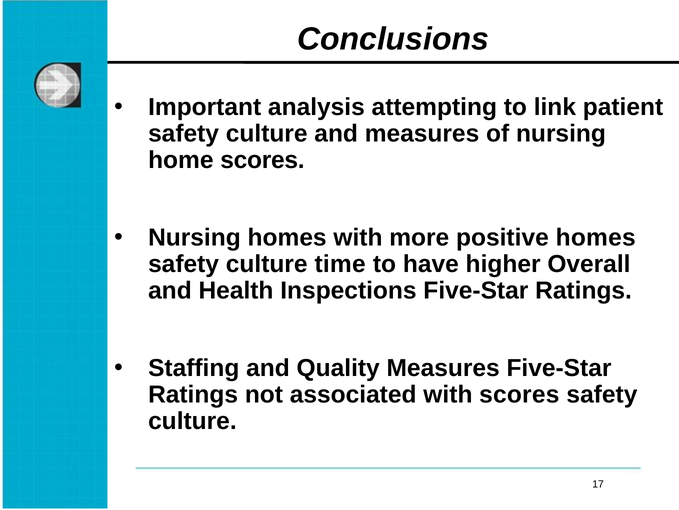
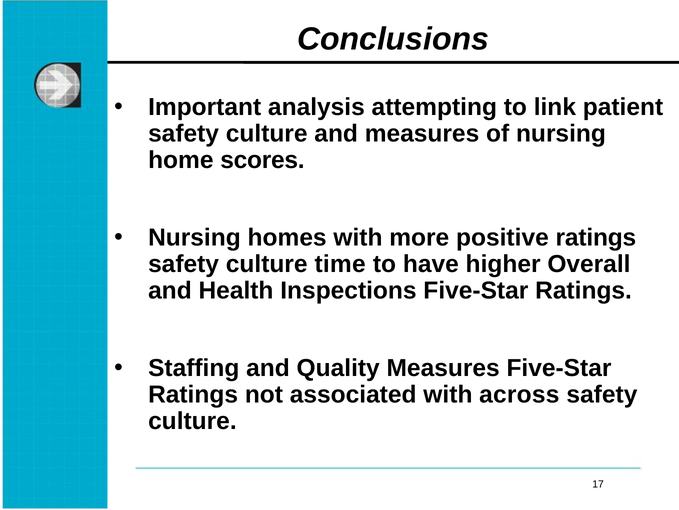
positive homes: homes -> ratings
with scores: scores -> across
